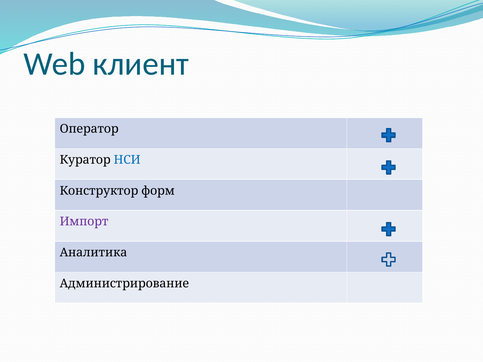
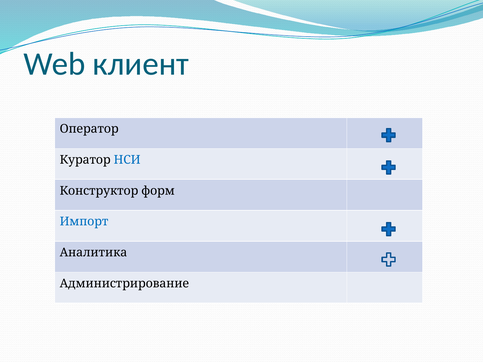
Импорт colour: purple -> blue
